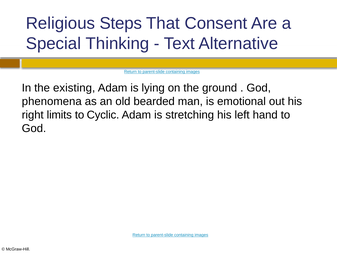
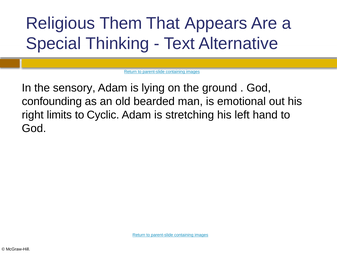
Steps: Steps -> Them
Consent: Consent -> Appears
existing: existing -> sensory
phenomena: phenomena -> confounding
